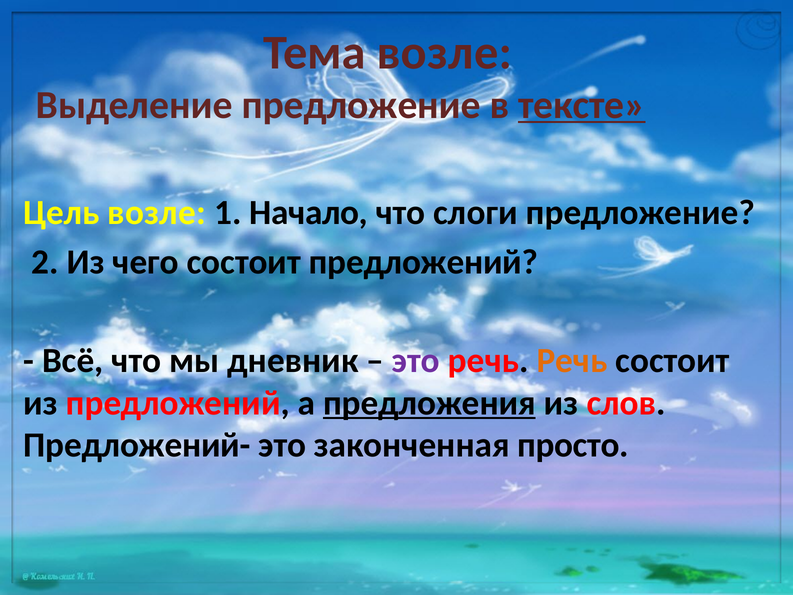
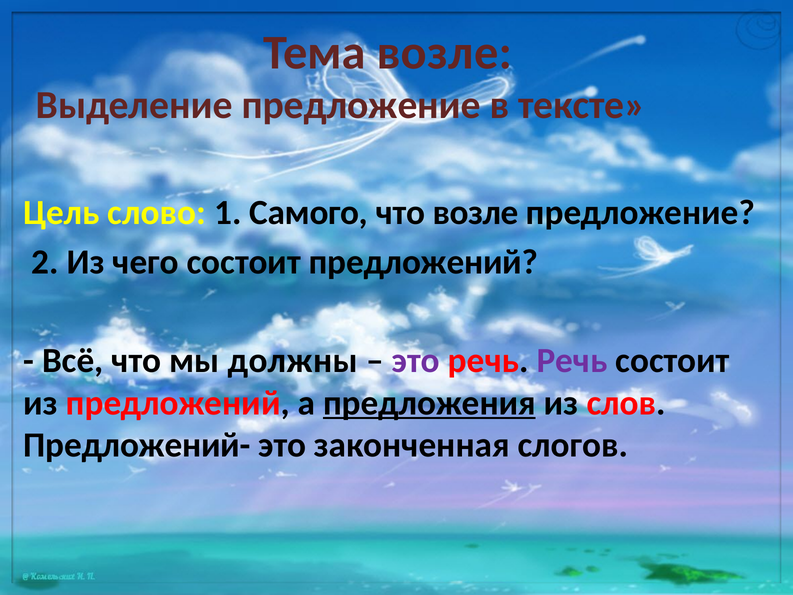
тексте underline: present -> none
Цель возле: возле -> слово
Начало: Начало -> Самого
что слоги: слоги -> возле
дневник: дневник -> должны
Речь at (572, 361) colour: orange -> purple
просто: просто -> слогов
